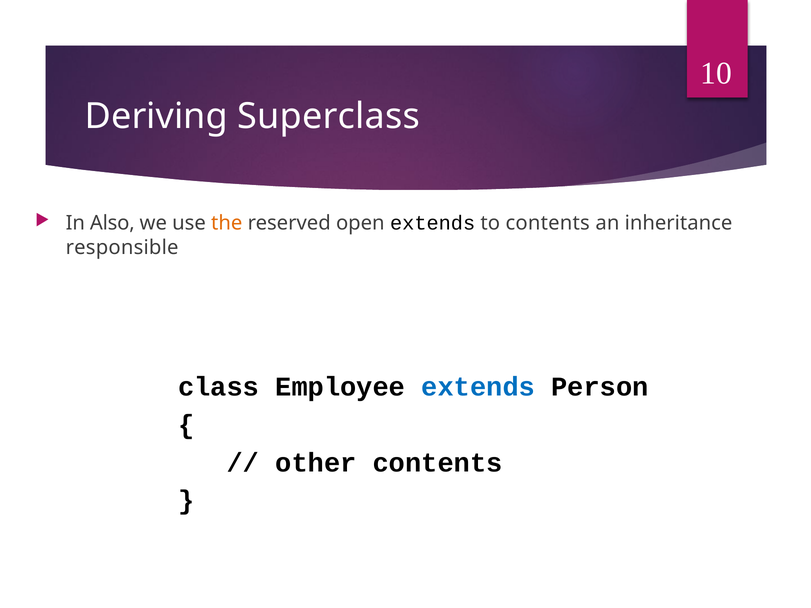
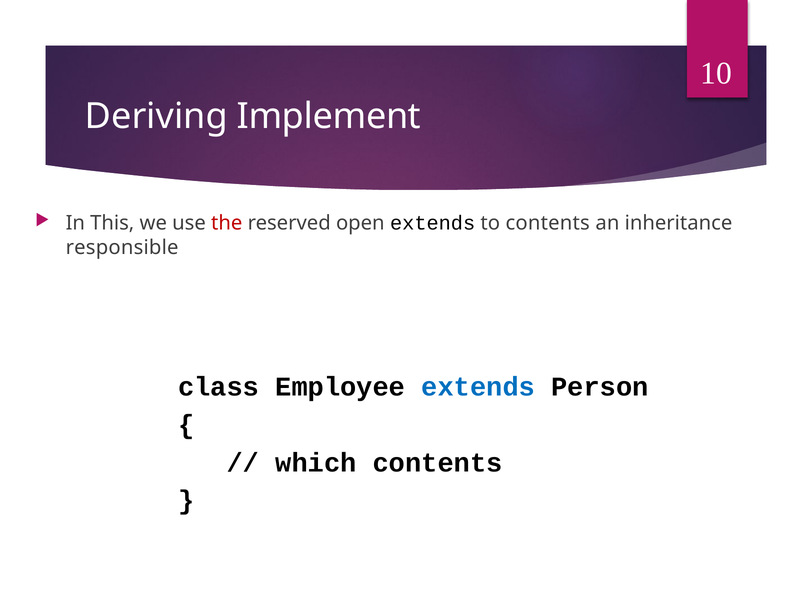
Superclass: Superclass -> Implement
Also: Also -> This
the colour: orange -> red
other: other -> which
